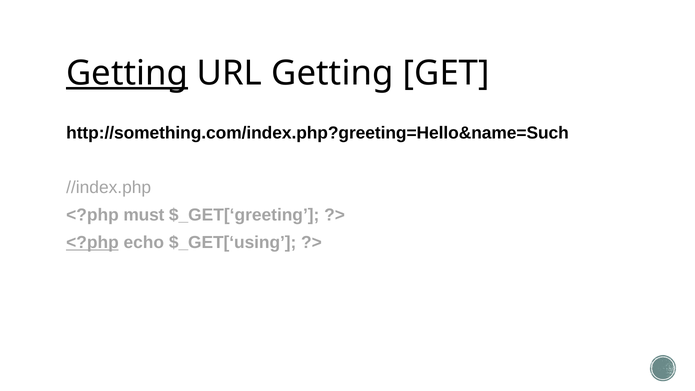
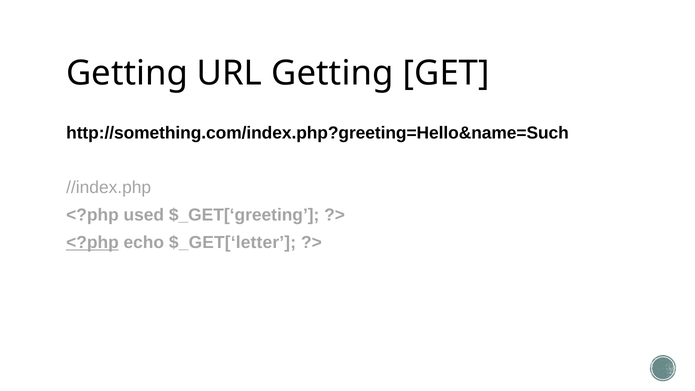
Getting at (127, 73) underline: present -> none
must: must -> used
$_GET[‘using: $_GET[‘using -> $_GET[‘letter
